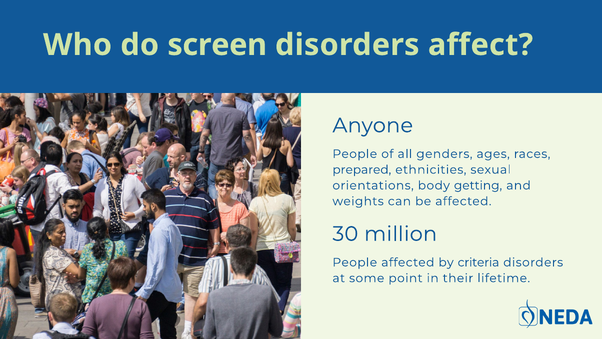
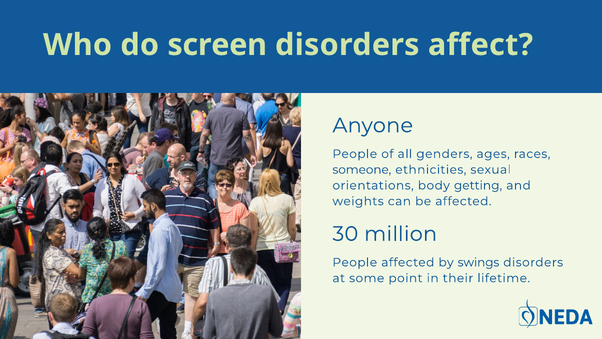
prepared: prepared -> someone
criteria: criteria -> swings
